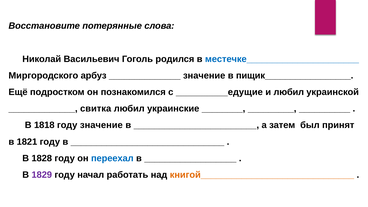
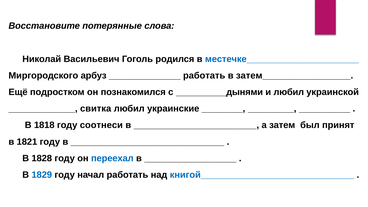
значение at (204, 76): значение -> работать
пищик_________________: пищик_________________ -> затем_________________
__________едущие: __________едущие -> __________дынями
году значение: значение -> соотнеси
1829 colour: purple -> blue
книгой______________________________ colour: orange -> blue
